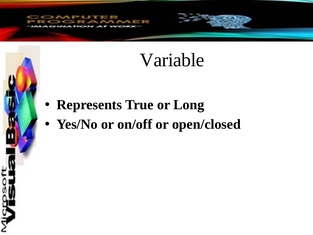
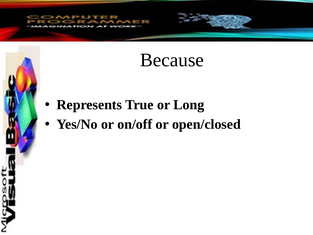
Variable: Variable -> Because
